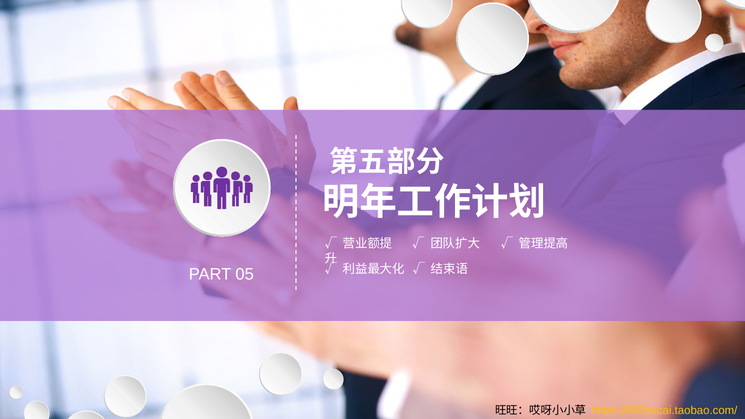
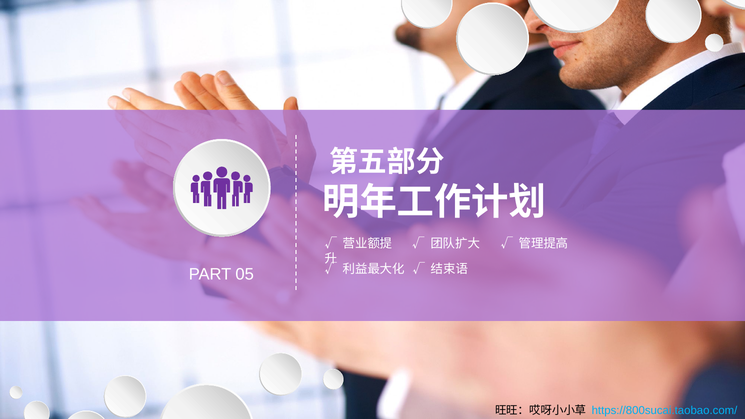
https://800sucai.taobao.com/ colour: yellow -> light blue
